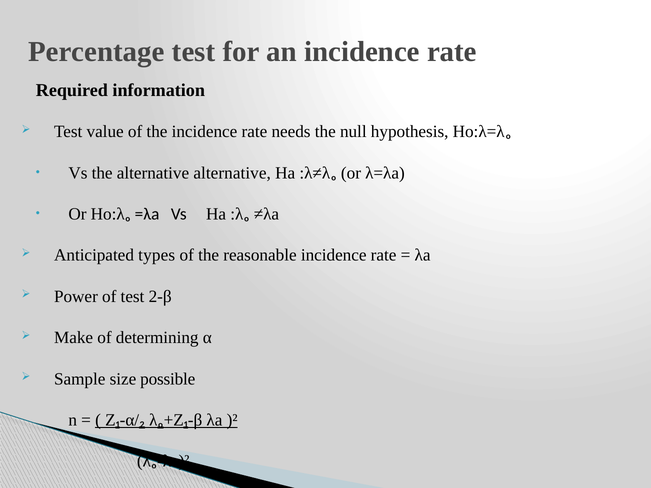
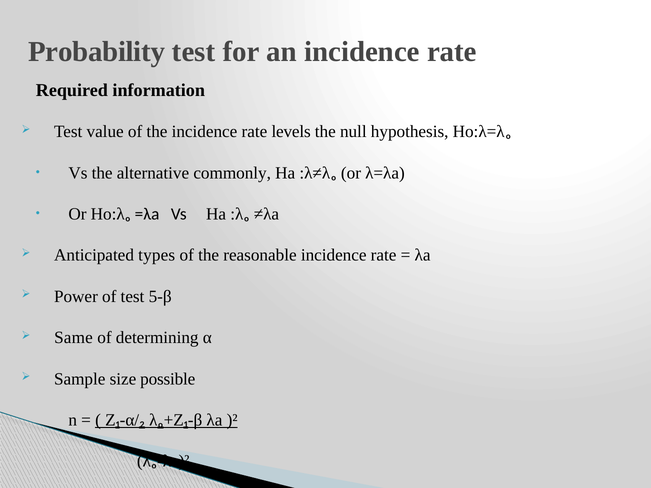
Percentage: Percentage -> Probability
needs: needs -> levels
alternative alternative: alternative -> commonly
2-β: 2-β -> 5-β
Make: Make -> Same
